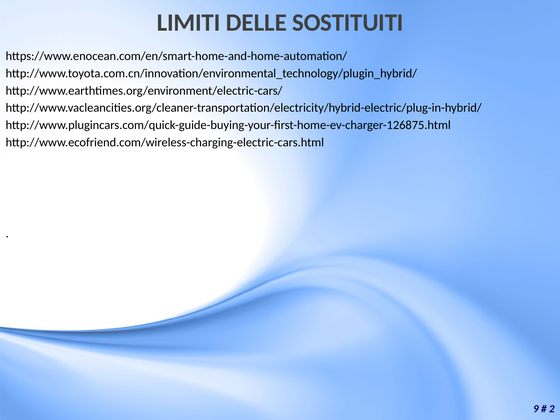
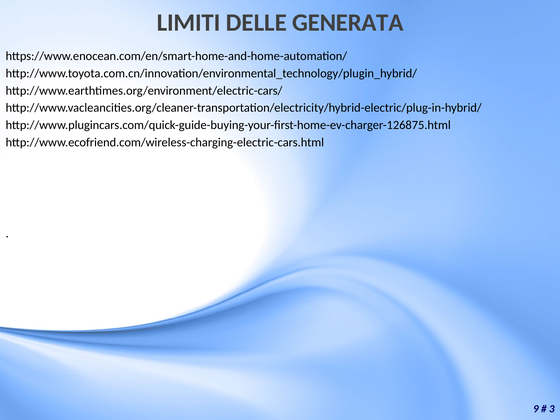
SOSTITUITI: SOSTITUITI -> GENERATA
2: 2 -> 3
